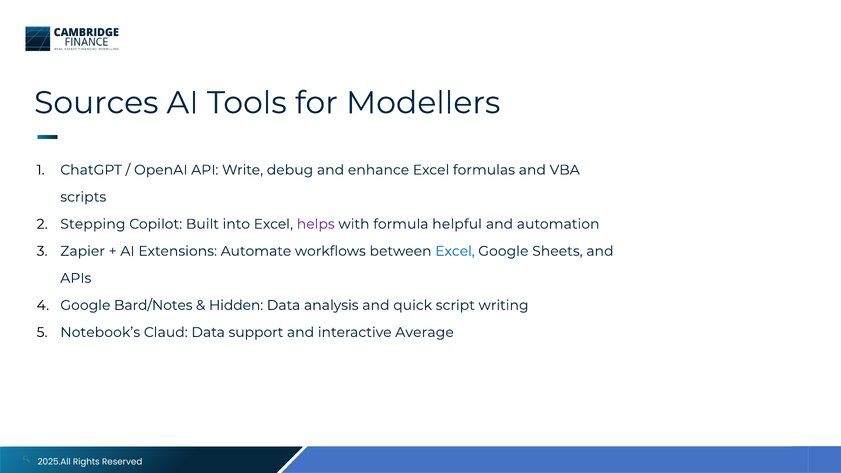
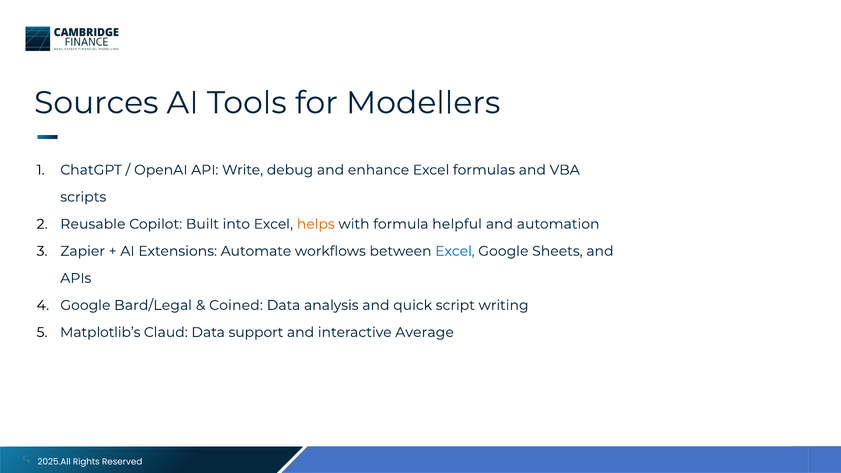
Stepping: Stepping -> Reusable
helps colour: purple -> orange
Bard/Notes: Bard/Notes -> Bard/Legal
Hidden: Hidden -> Coined
Notebook’s: Notebook’s -> Matplotlib’s
